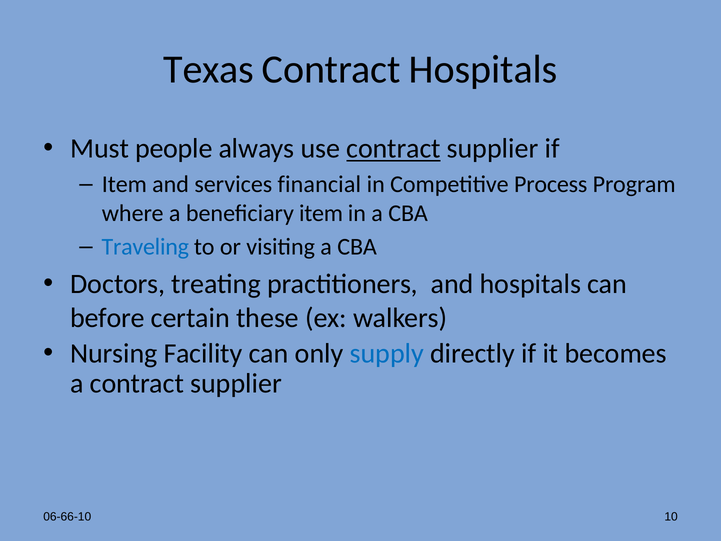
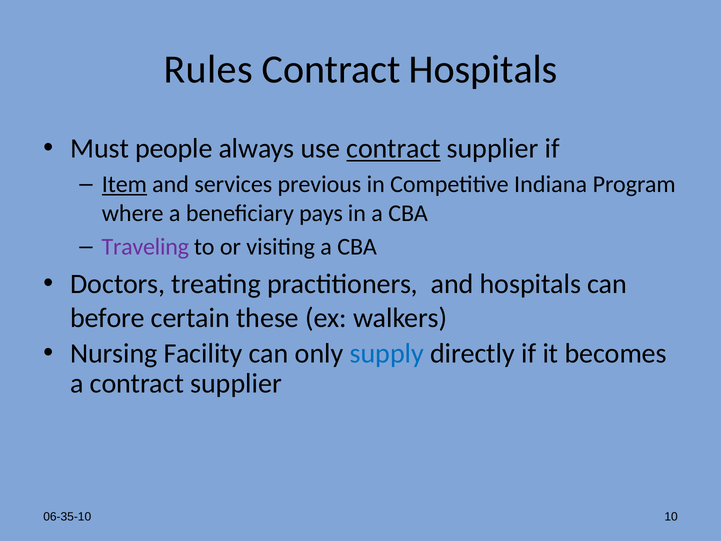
Texas: Texas -> Rules
Item at (124, 184) underline: none -> present
financial: financial -> previous
Process: Process -> Indiana
beneficiary item: item -> pays
Traveling colour: blue -> purple
06-66-10: 06-66-10 -> 06-35-10
